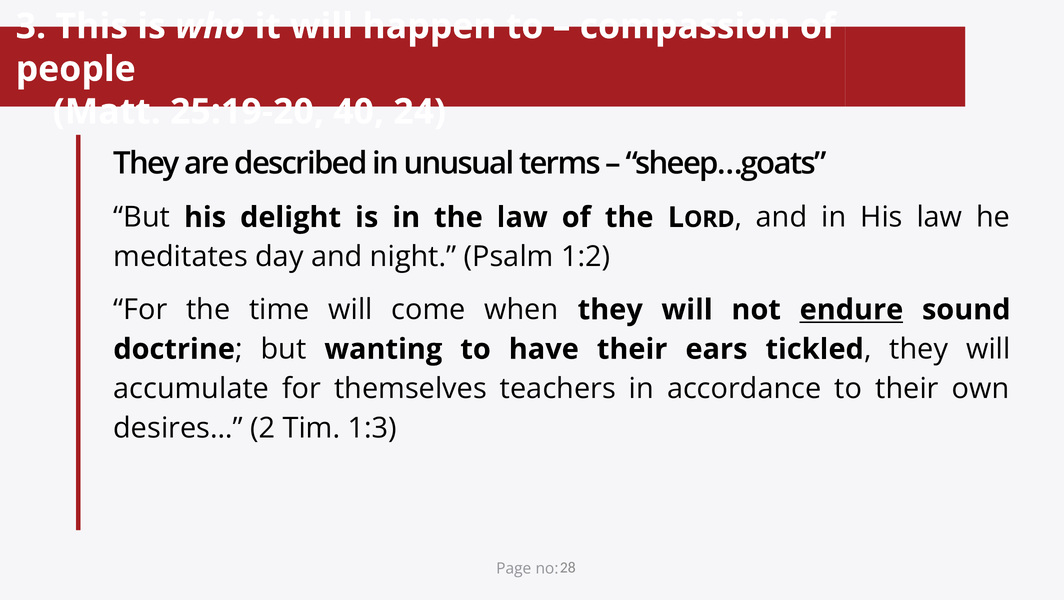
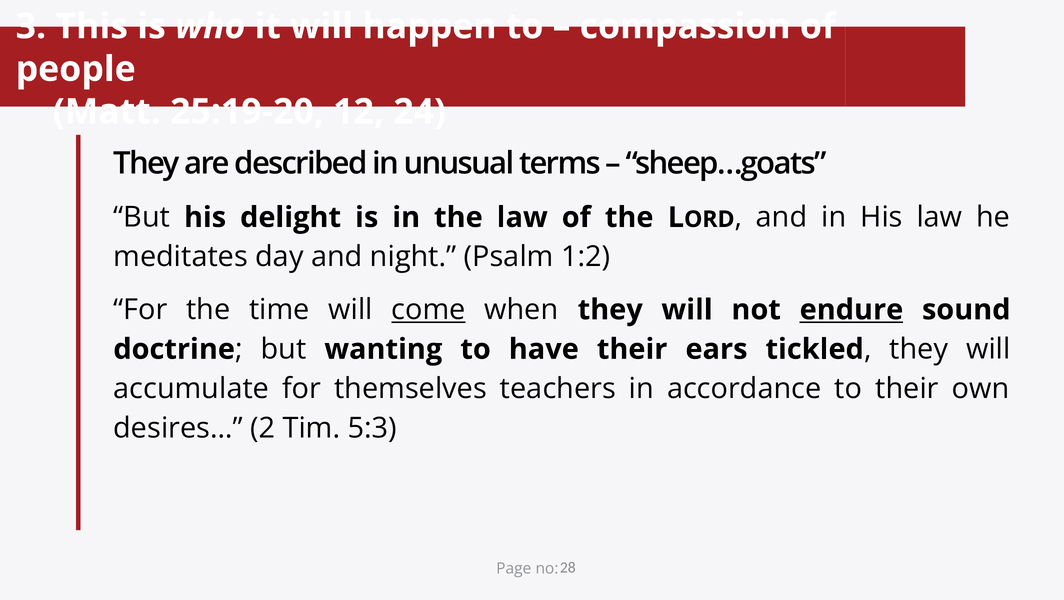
40: 40 -> 12
come underline: none -> present
1:3: 1:3 -> 5:3
